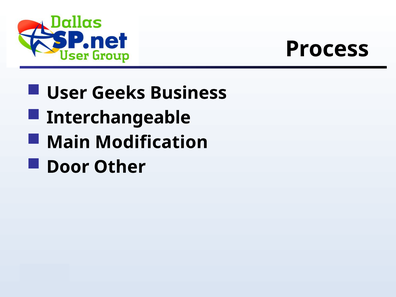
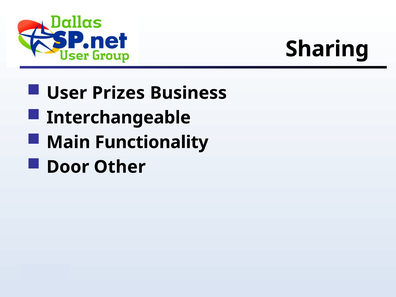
Process: Process -> Sharing
Geeks: Geeks -> Prizes
Modification: Modification -> Functionality
